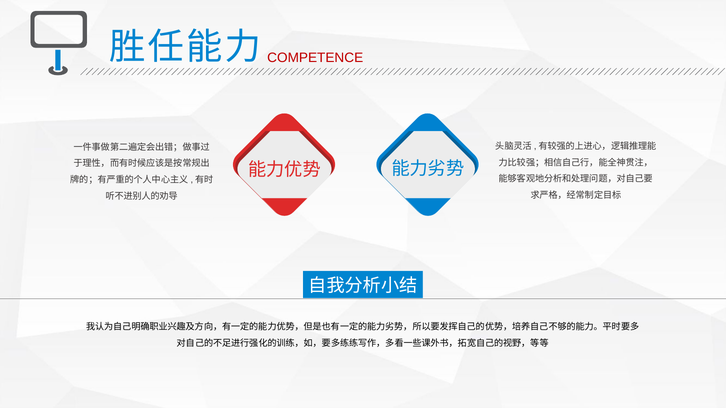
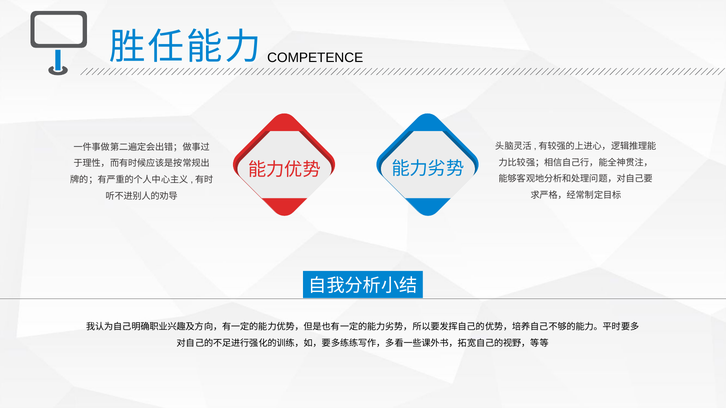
COMPETENCE colour: red -> black
